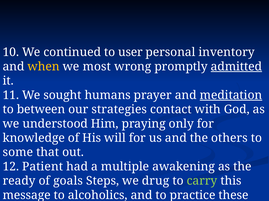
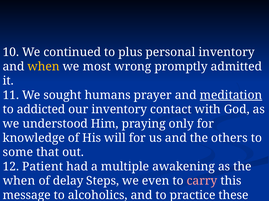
user: user -> plus
admitted underline: present -> none
between: between -> addicted
our strategies: strategies -> inventory
ready at (19, 182): ready -> when
goals: goals -> delay
drug: drug -> even
carry colour: light green -> pink
